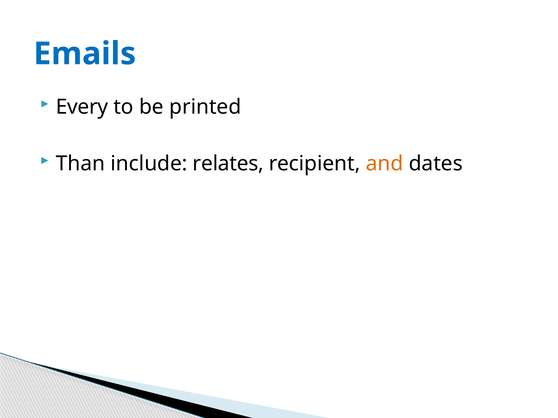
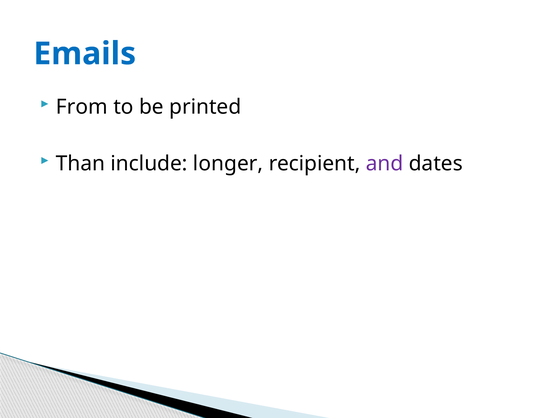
Every: Every -> From
relates: relates -> longer
and colour: orange -> purple
